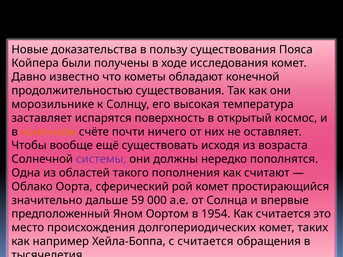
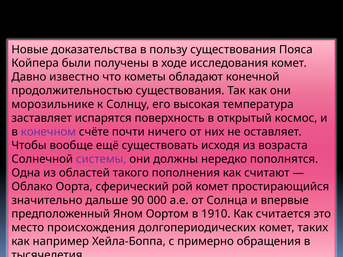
конечном colour: orange -> purple
59: 59 -> 90
1954: 1954 -> 1910
с считается: считается -> примерно
